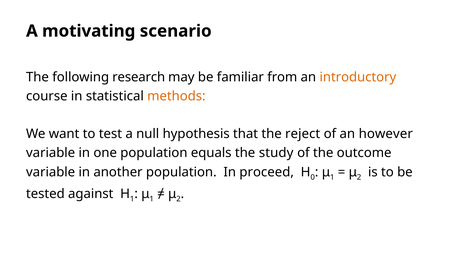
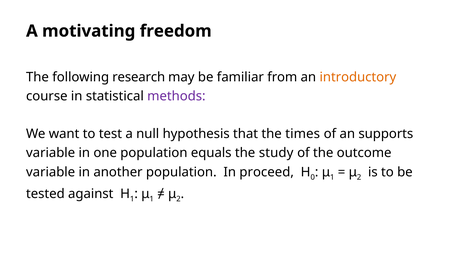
scenario: scenario -> freedom
methods colour: orange -> purple
reject: reject -> times
however: however -> supports
